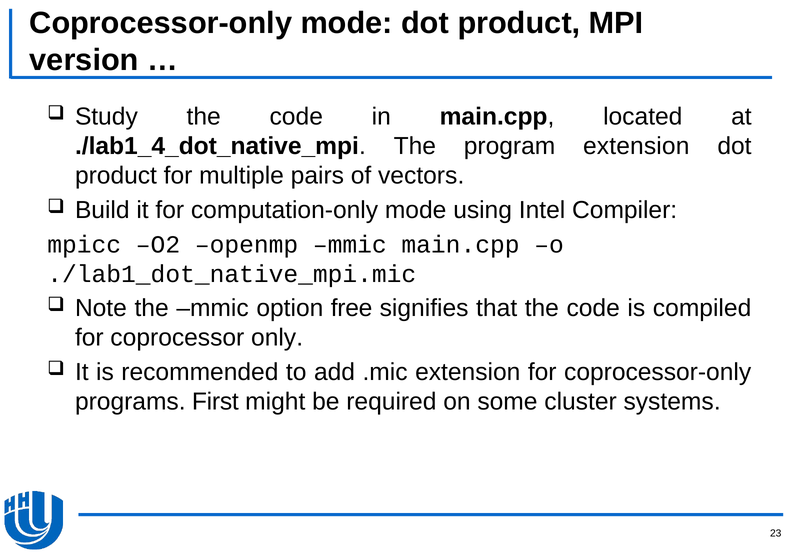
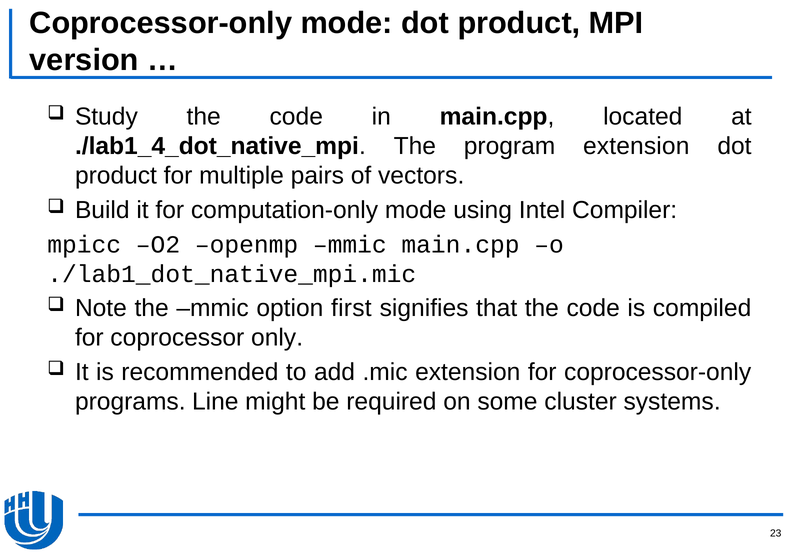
free: free -> first
First: First -> Line
